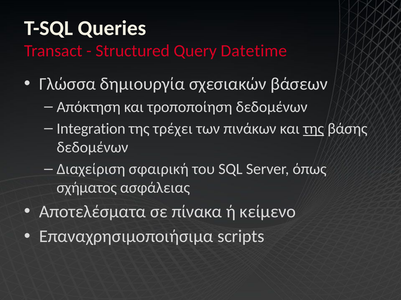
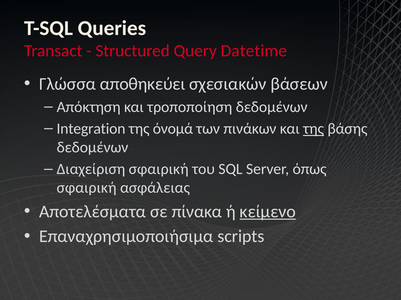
δημιουργία: δημιουργία -> αποθηκεύει
τρέχει: τρέχει -> όνομά
σχήματος at (87, 188): σχήματος -> σφαιρική
κείμενο underline: none -> present
